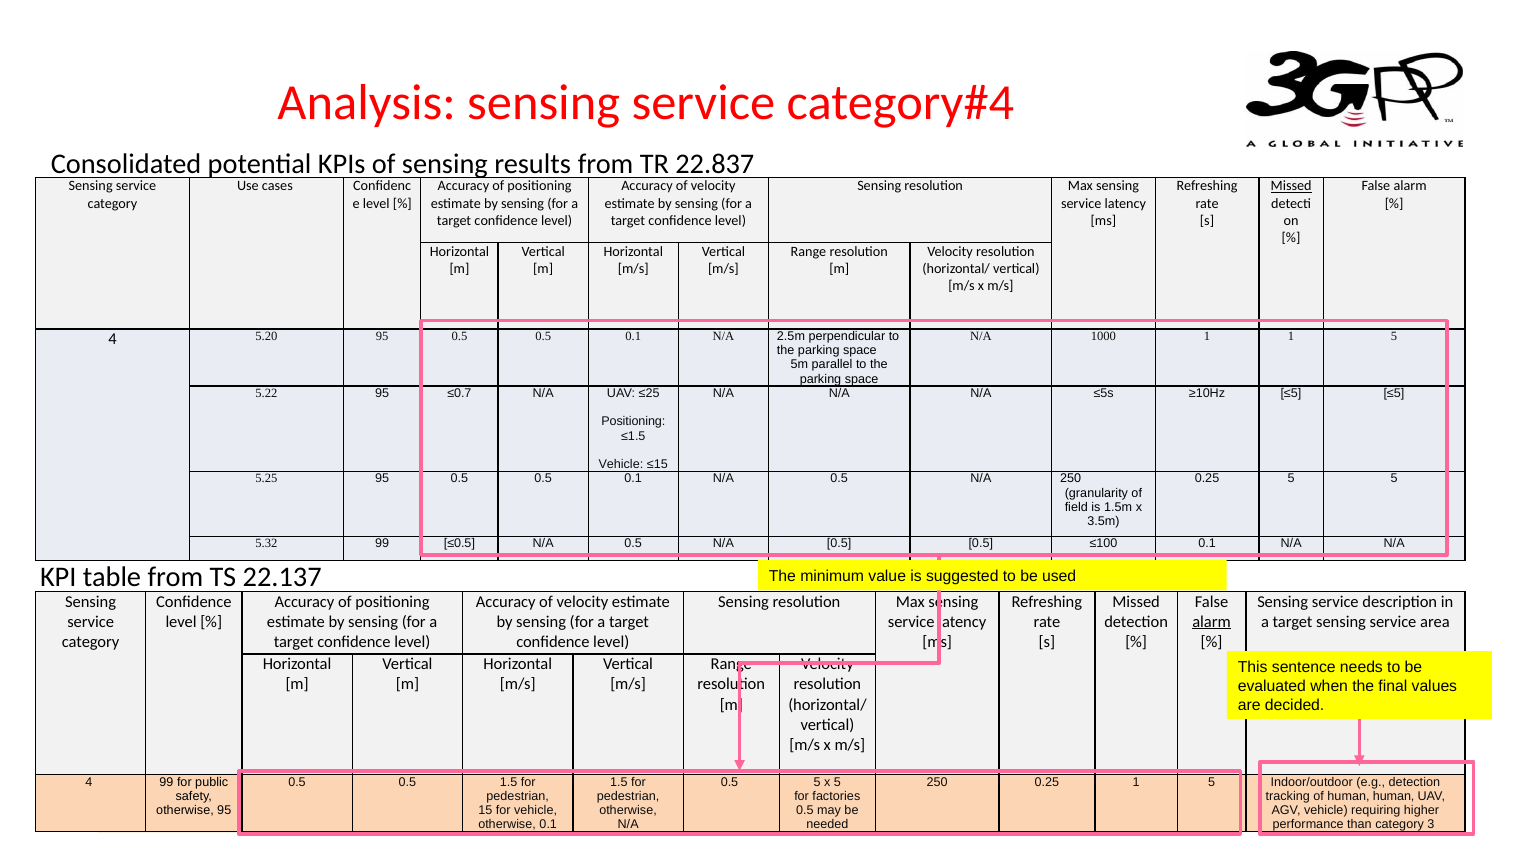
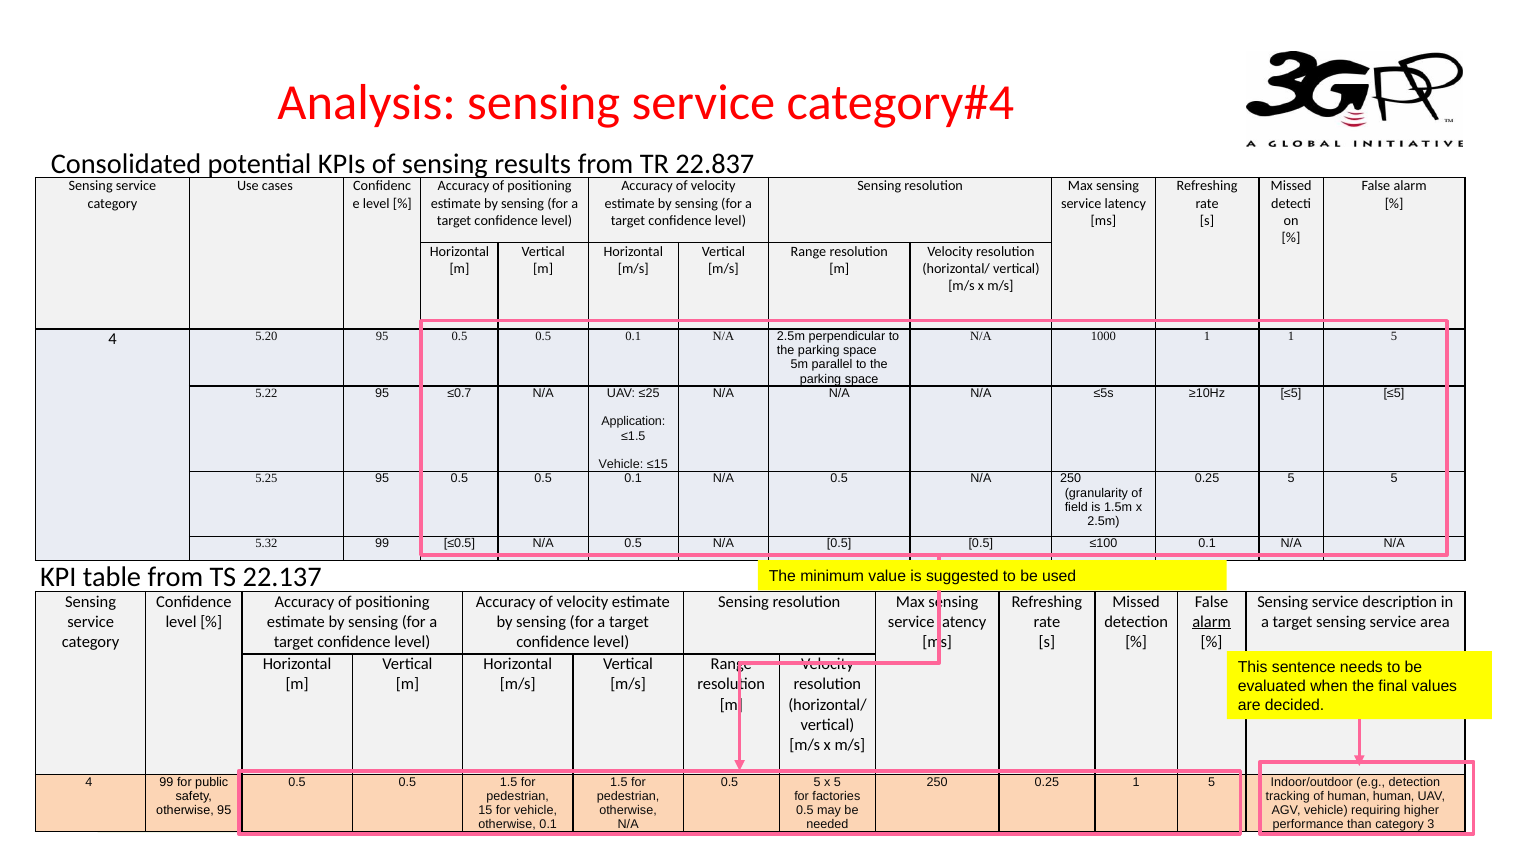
Missed at (1291, 186) underline: present -> none
Positioning at (633, 422): Positioning -> Application
3.5m at (1103, 521): 3.5m -> 2.5m
